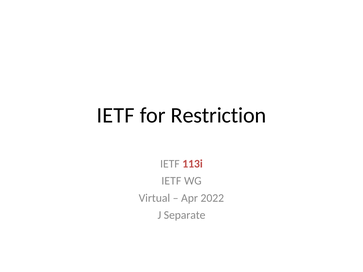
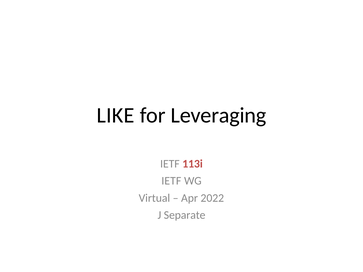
IETF at (116, 115): IETF -> LIKE
Restriction: Restriction -> Leveraging
